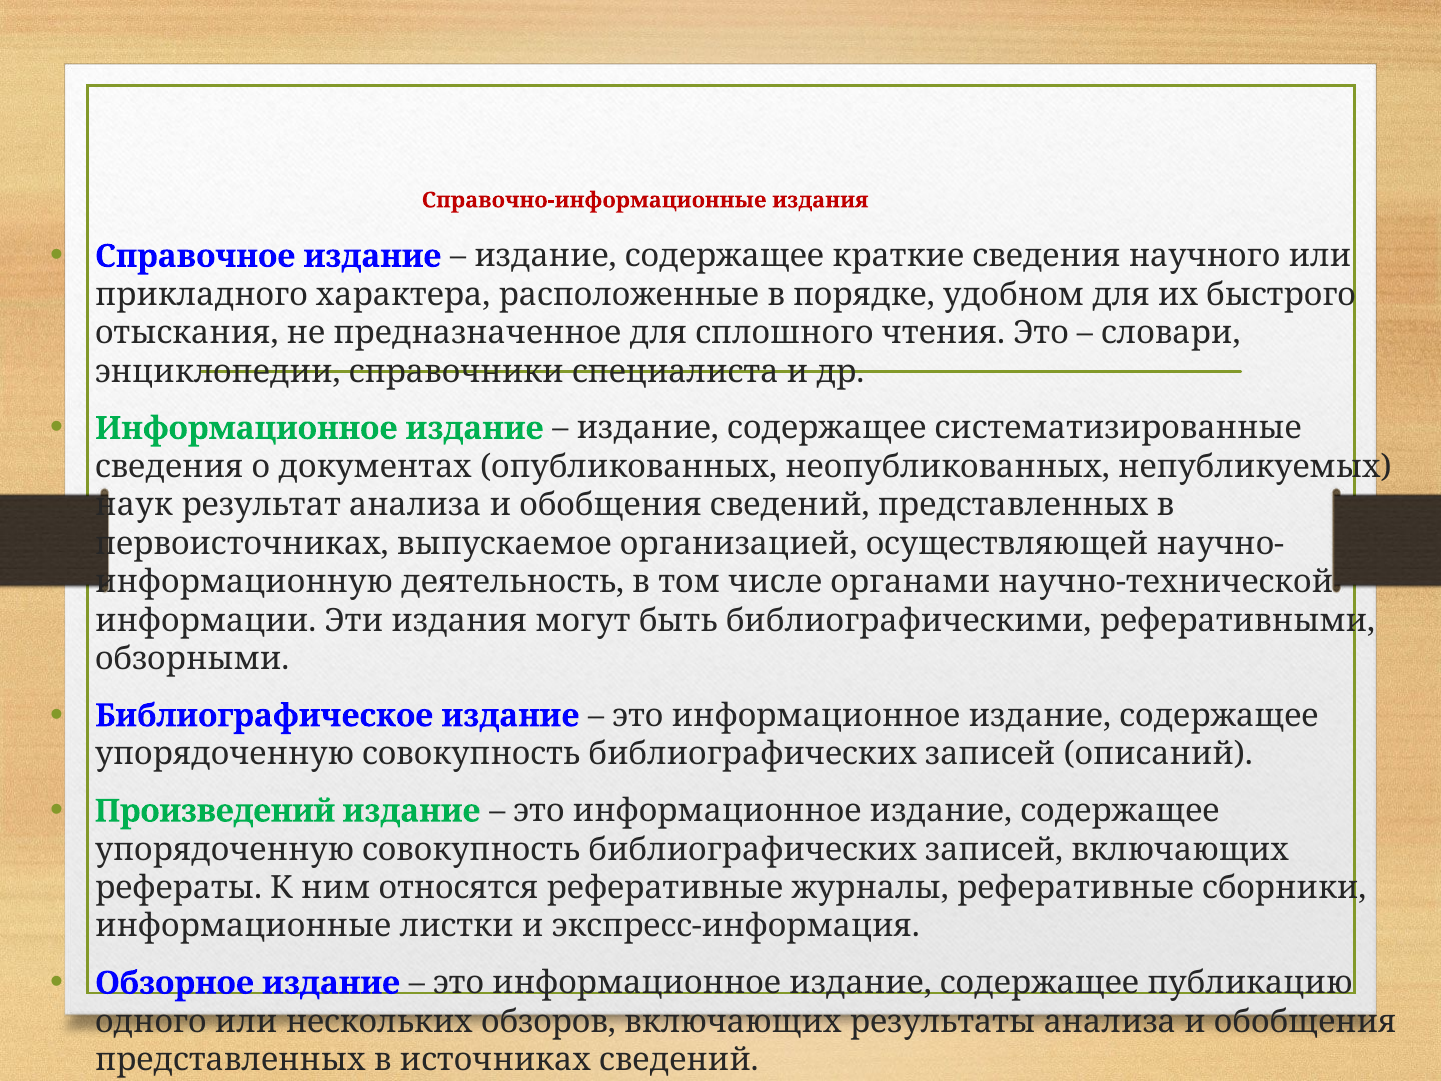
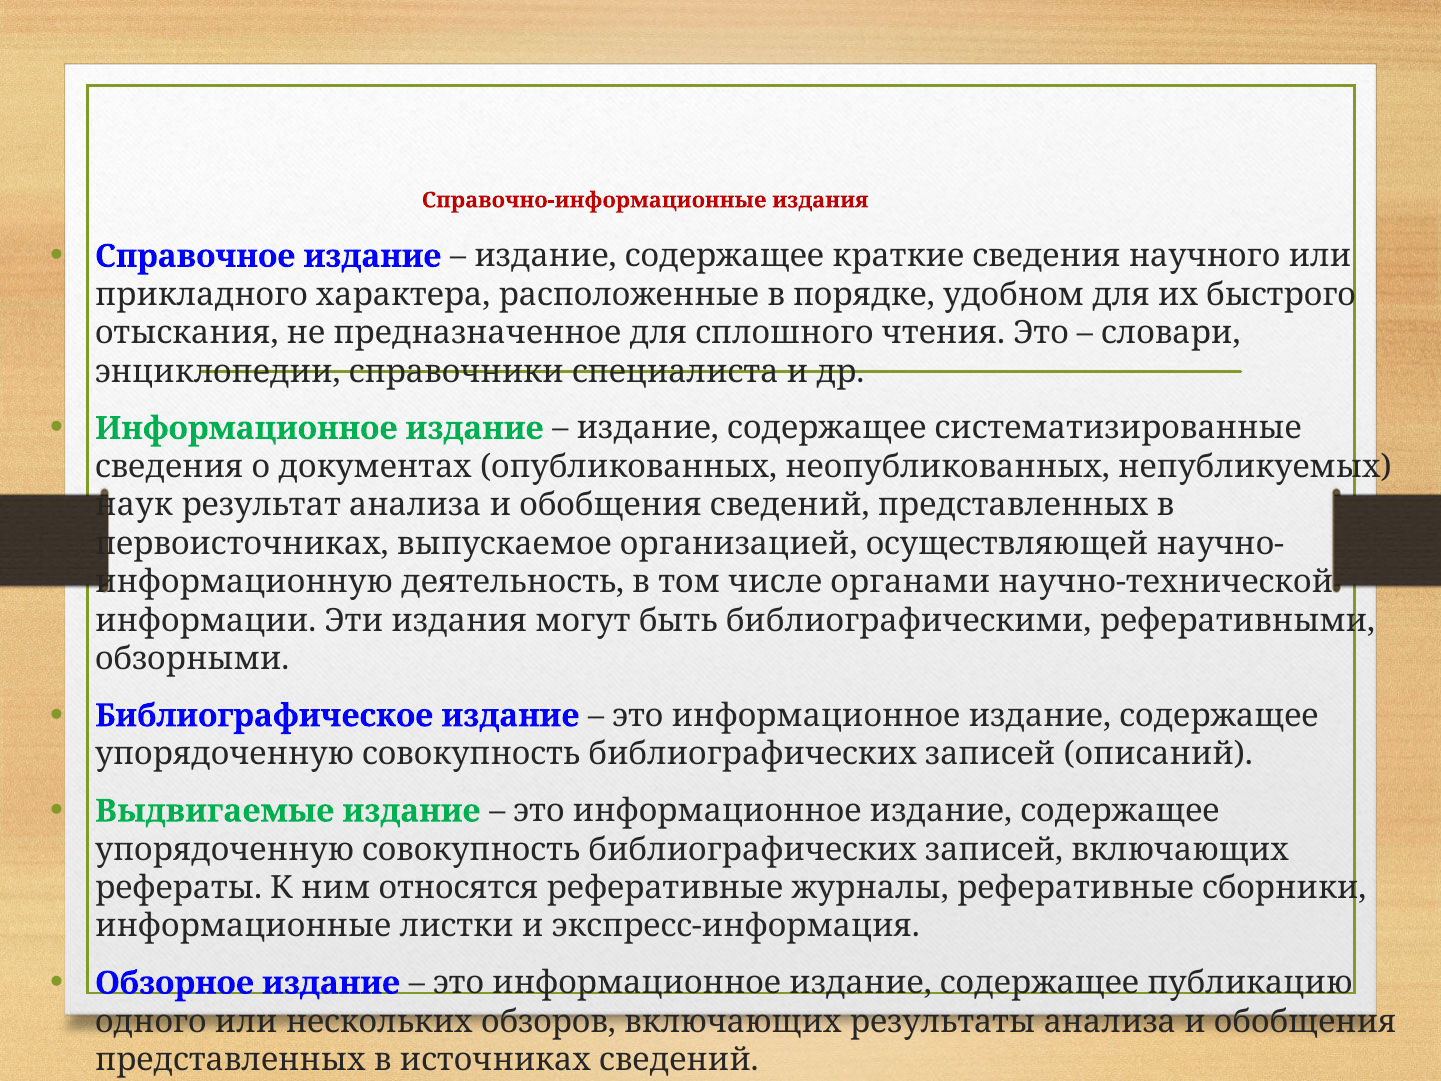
Произведений: Произведений -> Выдвигаемые
